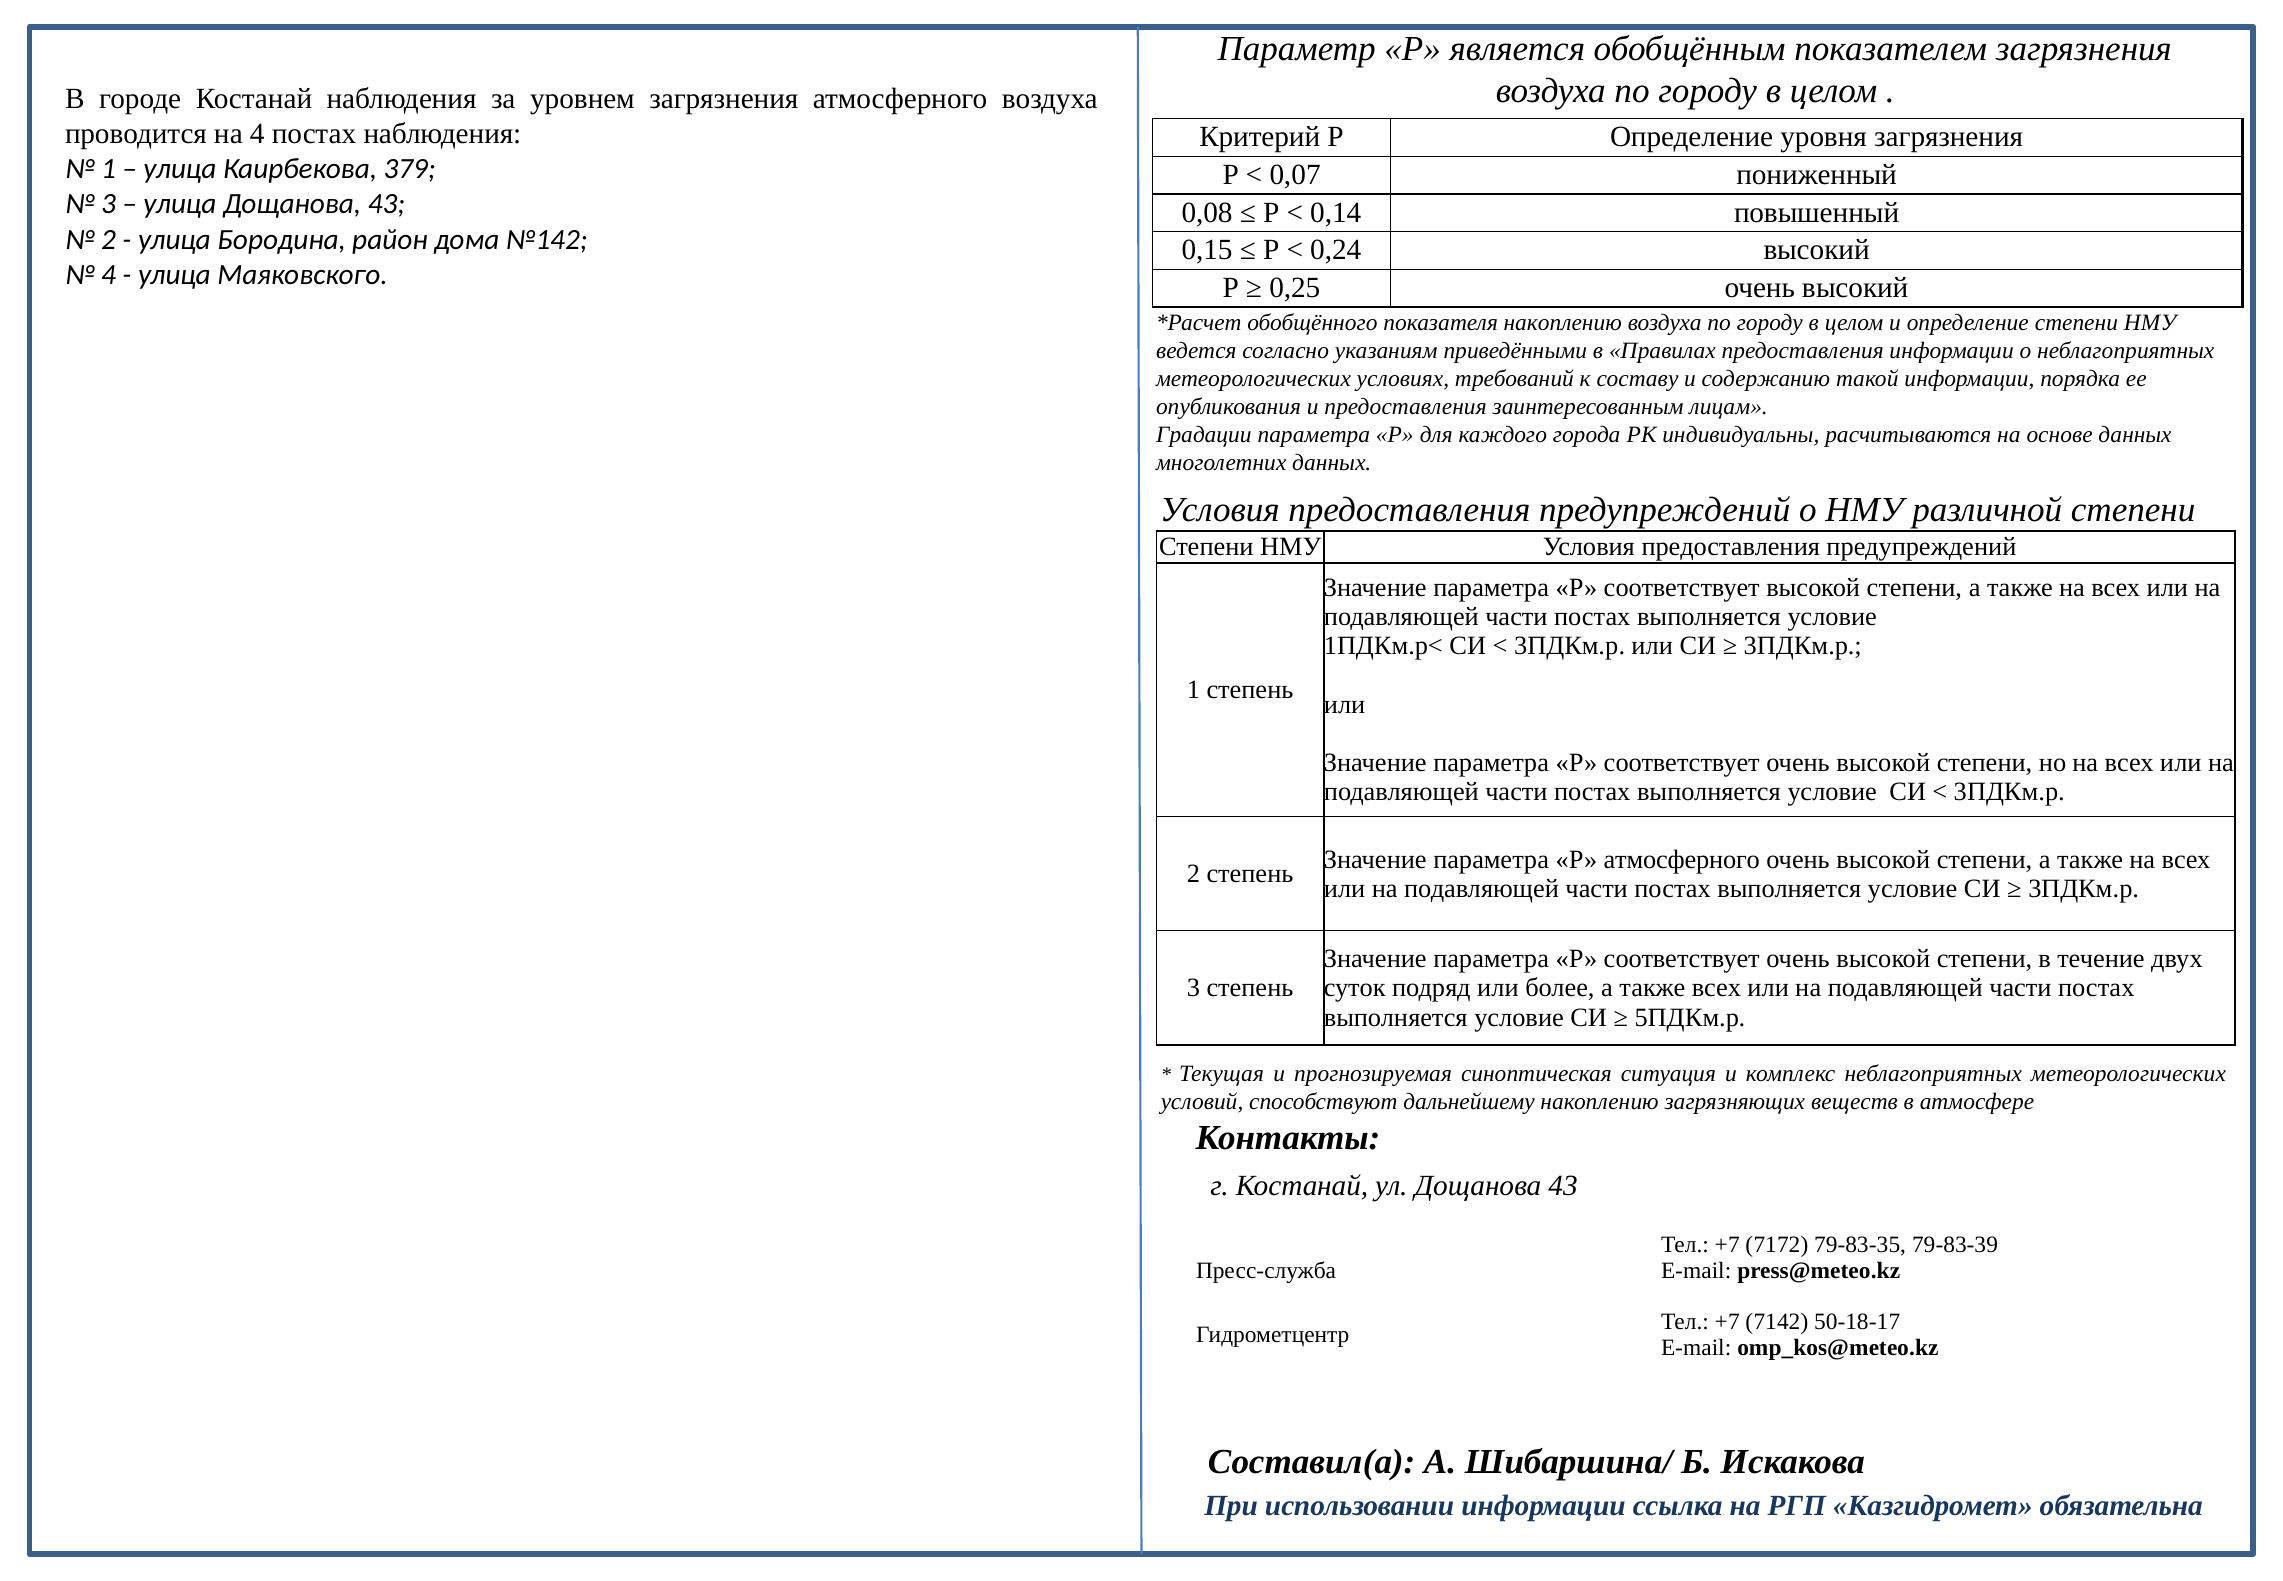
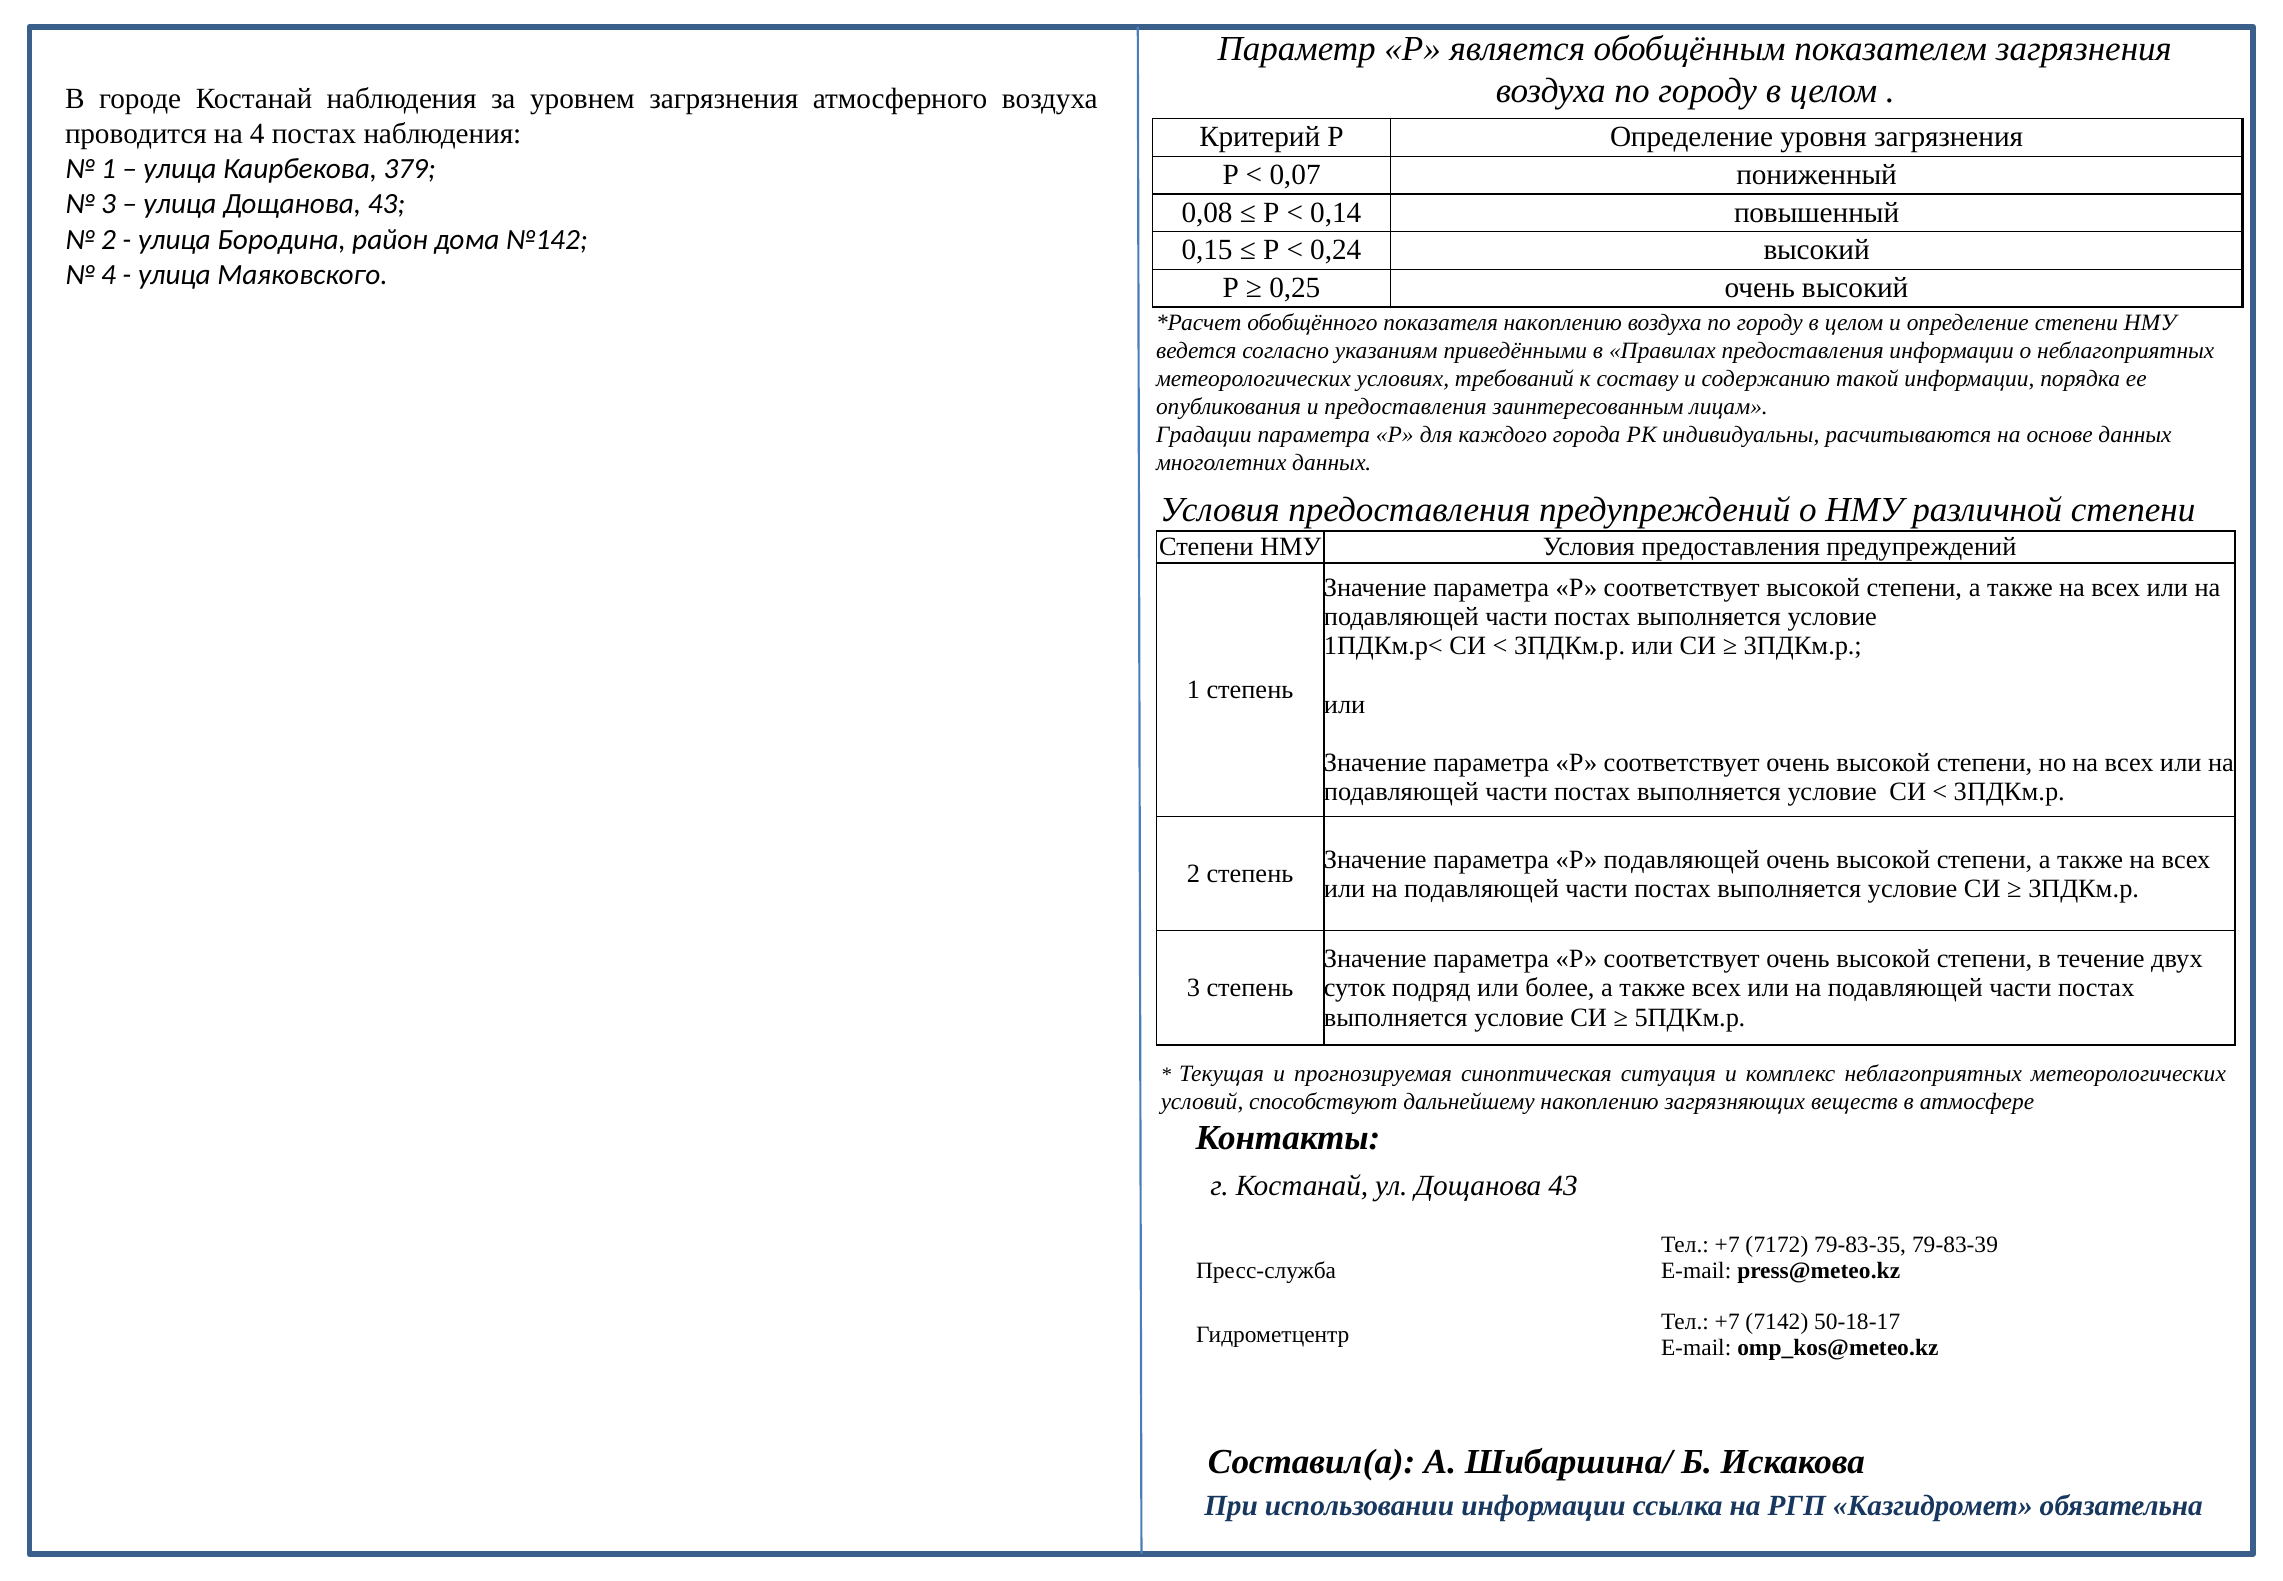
Р атмосферного: атмосферного -> подавляющей
